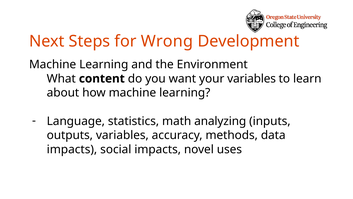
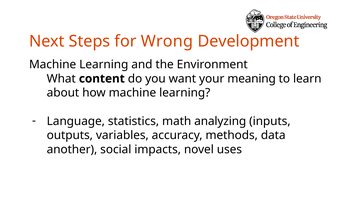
your variables: variables -> meaning
impacts at (72, 149): impacts -> another
